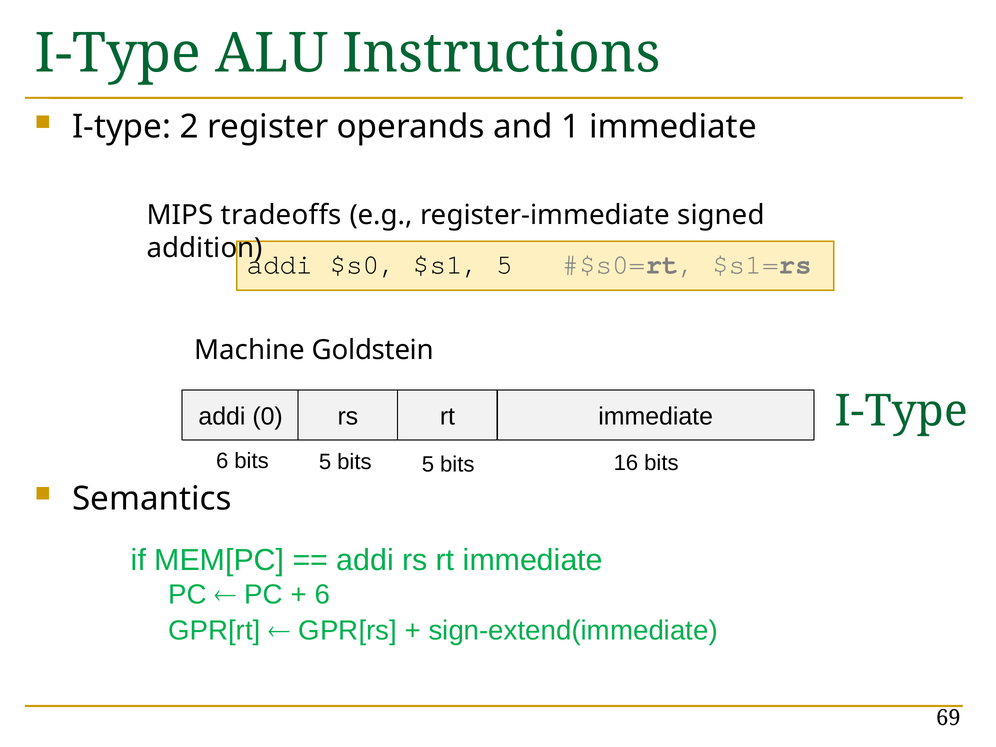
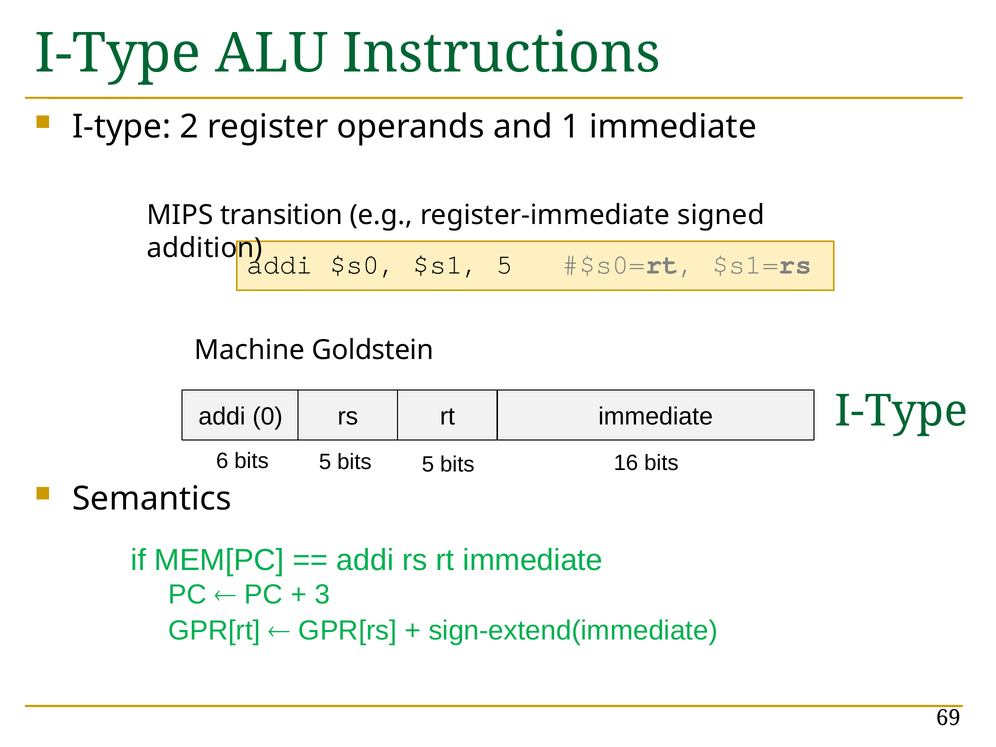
tradeoffs: tradeoffs -> transition
6 at (322, 595): 6 -> 3
